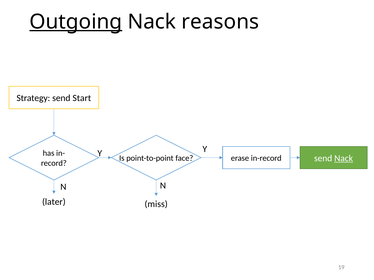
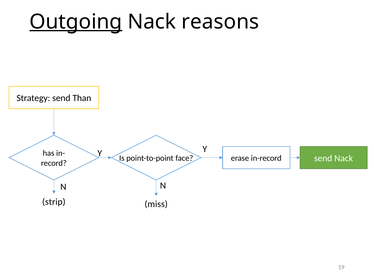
Start: Start -> Than
Nack at (344, 159) underline: present -> none
later: later -> strip
